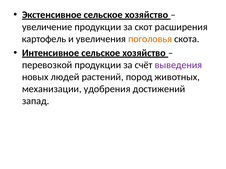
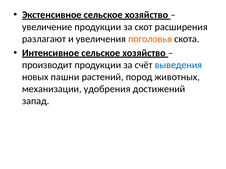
картофель: картофель -> разлагают
перевозкой: перевозкой -> производит
выведения colour: purple -> blue
людей: людей -> пашни
